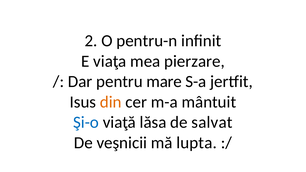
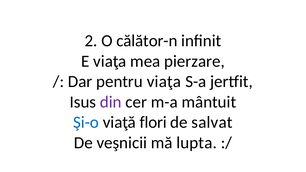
pentru-n: pentru-n -> călător-n
pentru mare: mare -> viaţa
din colour: orange -> purple
lăsa: lăsa -> flori
